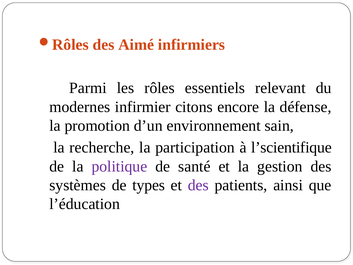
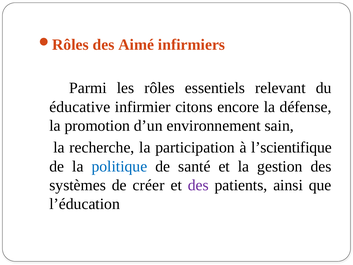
modernes: modernes -> éducative
politique colour: purple -> blue
types: types -> créer
